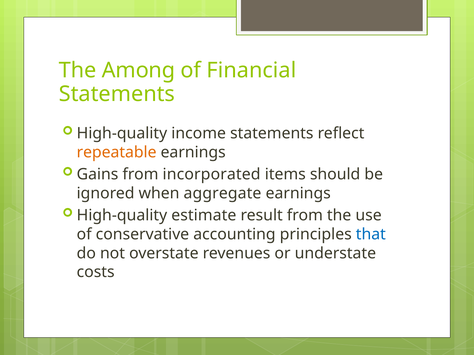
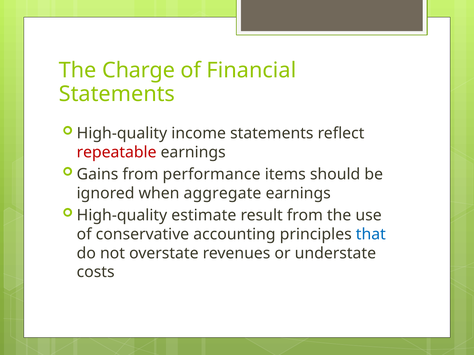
Among: Among -> Charge
repeatable colour: orange -> red
incorporated: incorporated -> performance
